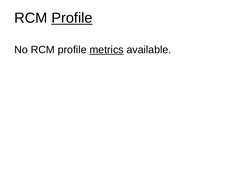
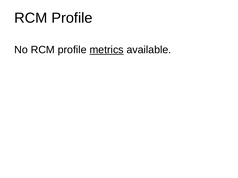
Profile at (72, 18) underline: present -> none
